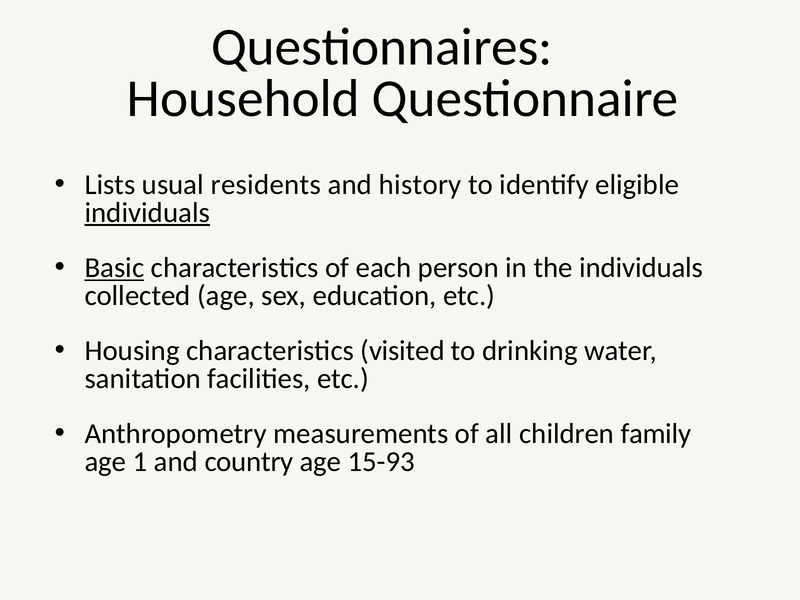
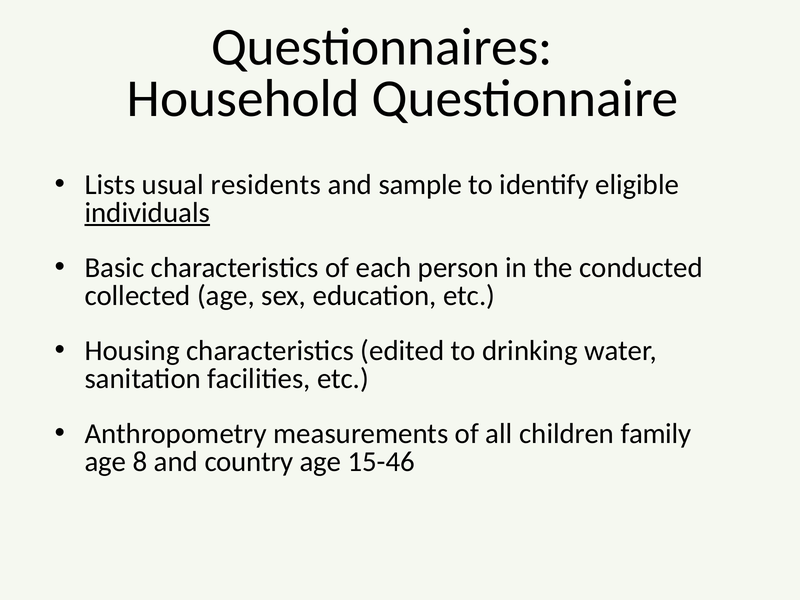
history: history -> sample
Basic underline: present -> none
the individuals: individuals -> conducted
visited: visited -> edited
1: 1 -> 8
15-93: 15-93 -> 15-46
